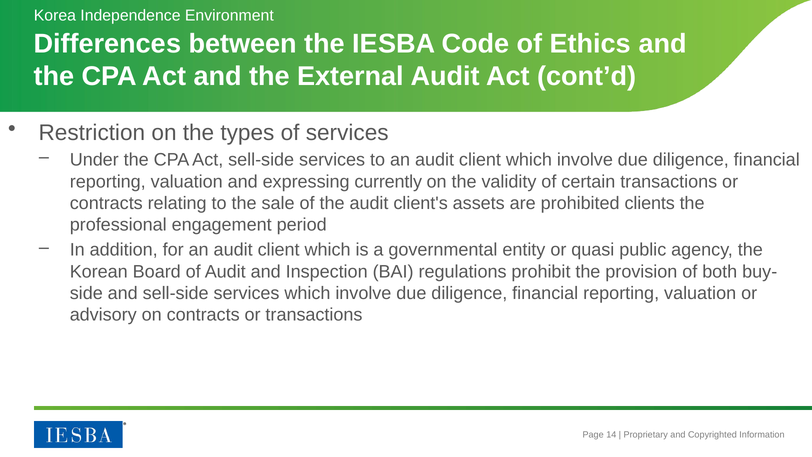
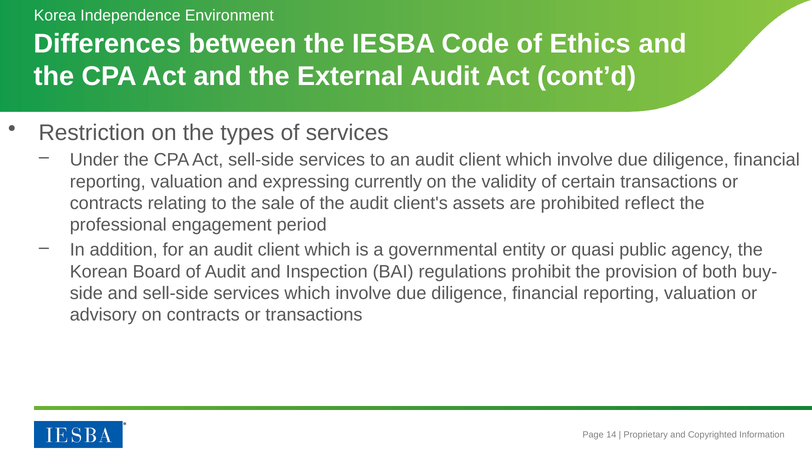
clients: clients -> reflect
